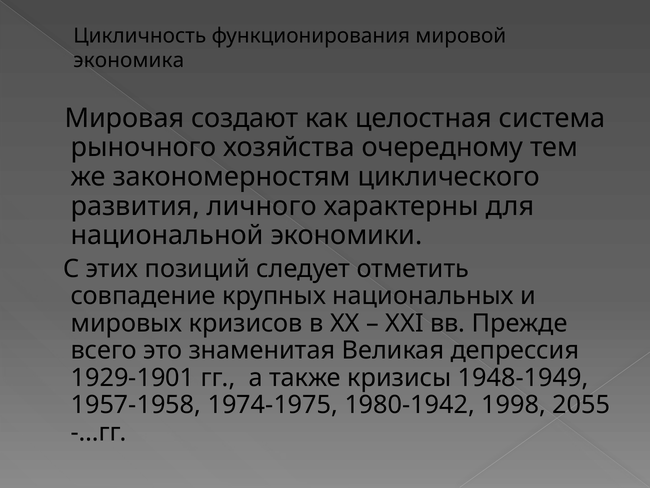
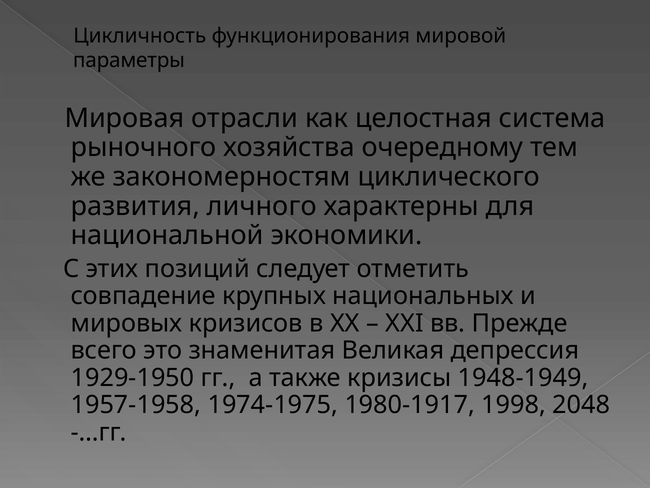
экономика: экономика -> параметры
создают: создают -> отрасли
1929-1901: 1929-1901 -> 1929-1950
1980-1942: 1980-1942 -> 1980-1917
2055: 2055 -> 2048
